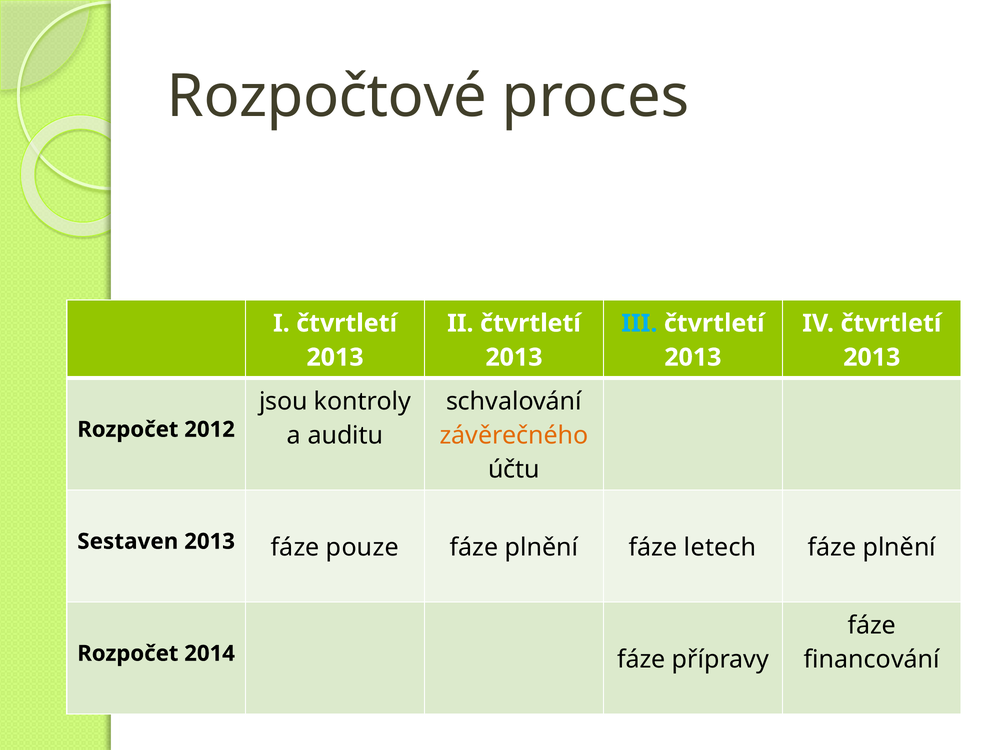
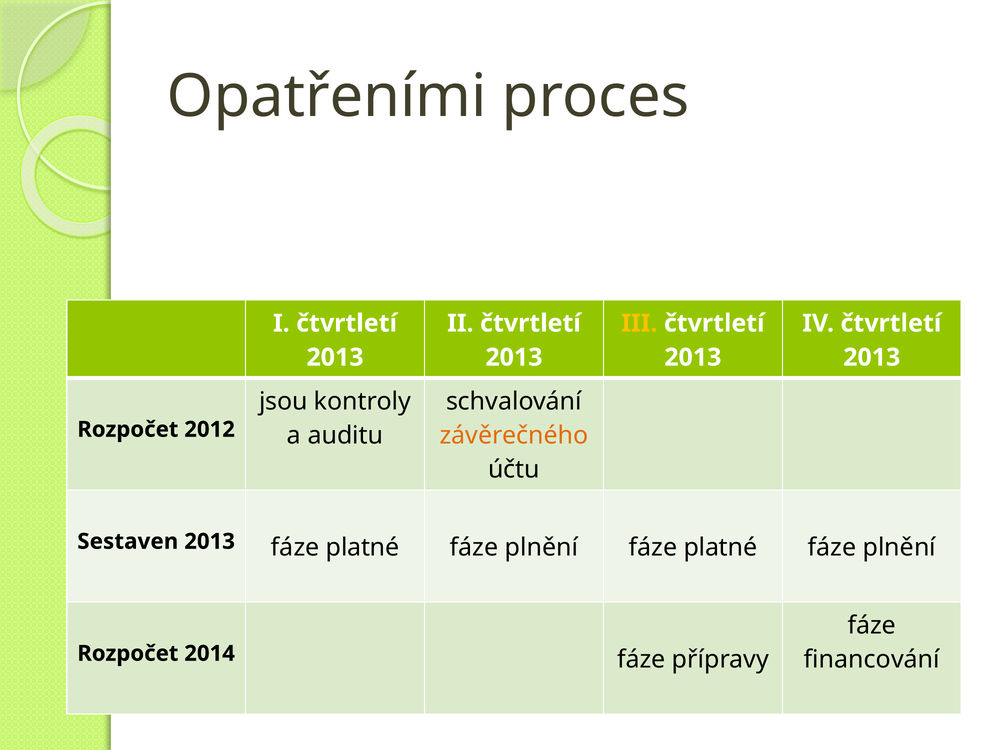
Rozpočtové: Rozpočtové -> Opatřeními
III colour: light blue -> yellow
2013 fáze pouze: pouze -> platné
plnění fáze letech: letech -> platné
